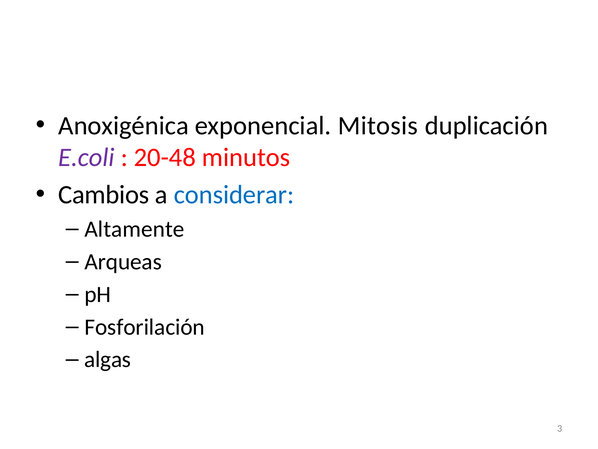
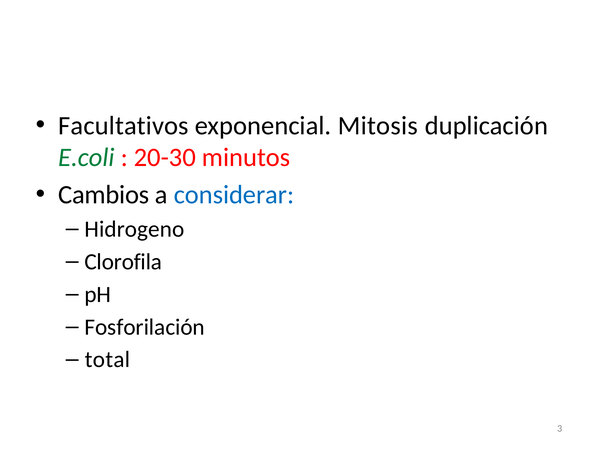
Anoxigénica: Anoxigénica -> Facultativos
E.coli colour: purple -> green
20-48: 20-48 -> 20-30
Altamente: Altamente -> Hidrogeno
Arqueas: Arqueas -> Clorofila
algas: algas -> total
